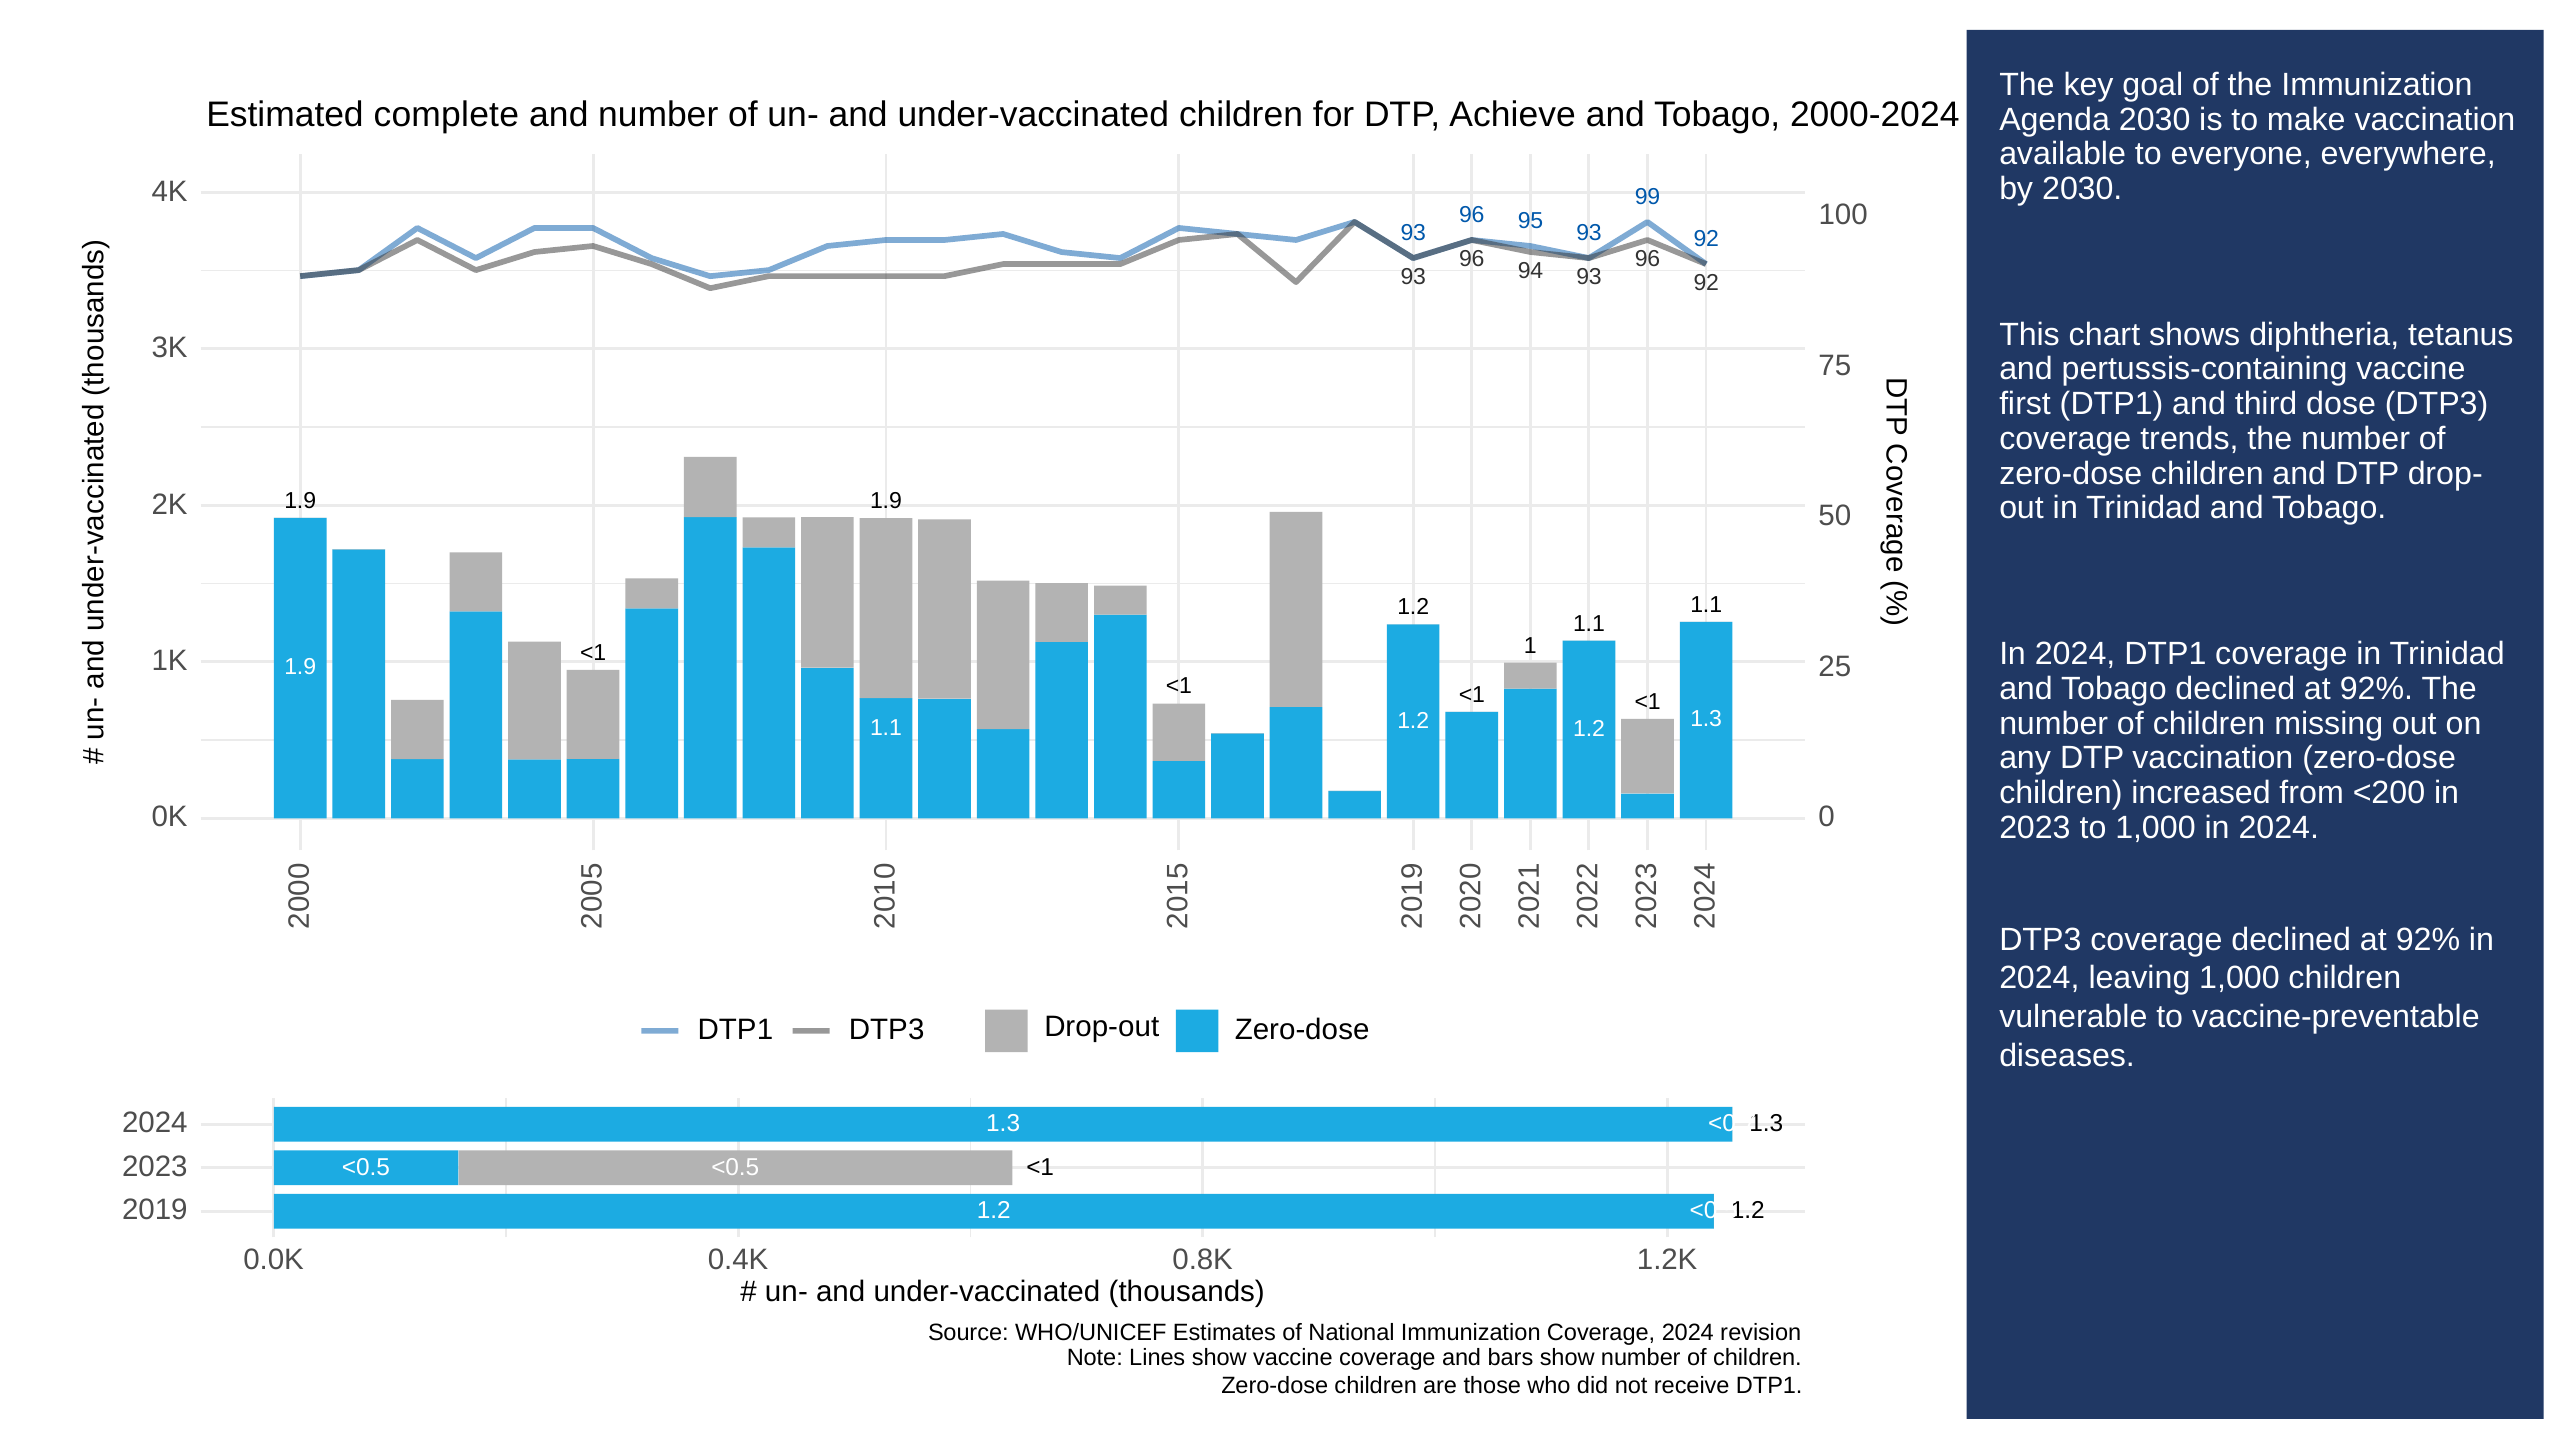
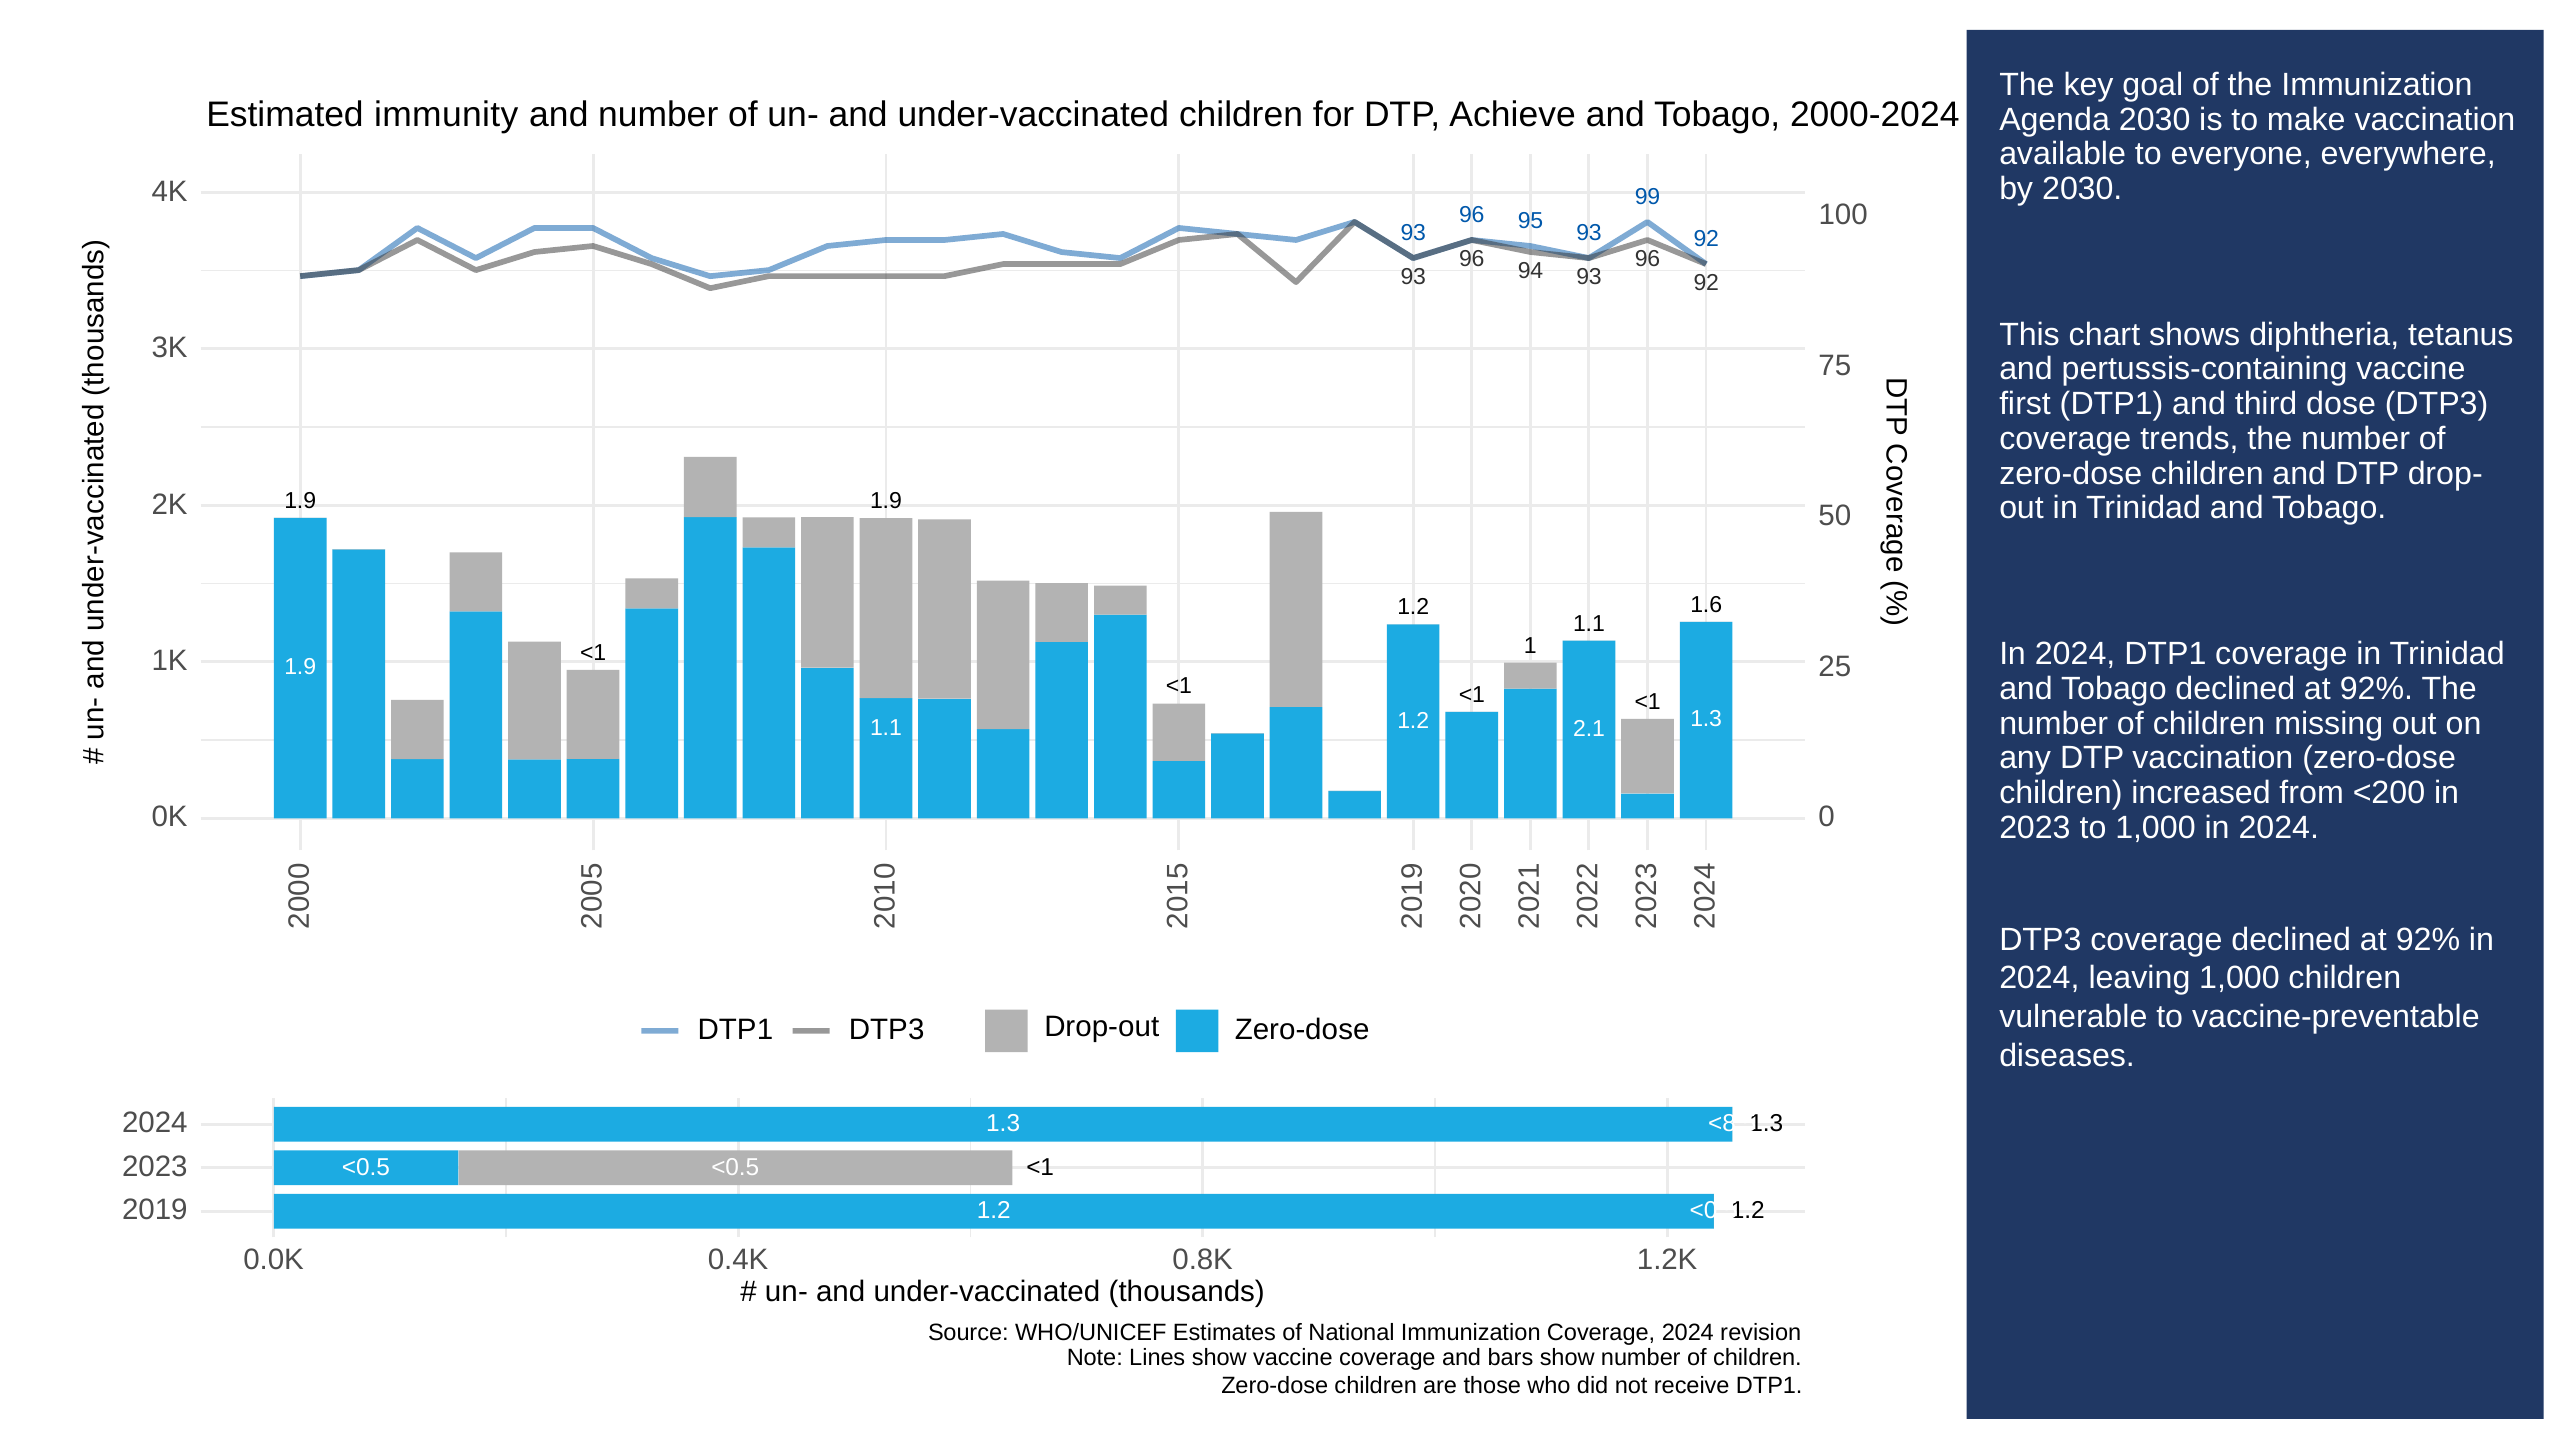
complete: complete -> immunity
1.1 at (1706, 604): 1.1 -> 1.6
1.2 1.2: 1.2 -> 2.1
<0.7: <0.7 -> <8.5
